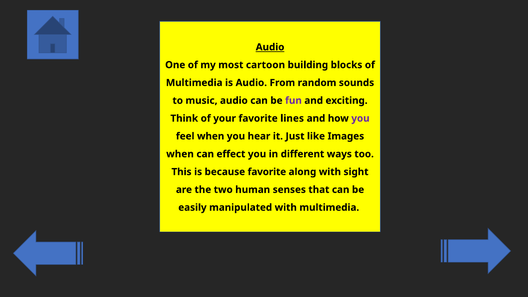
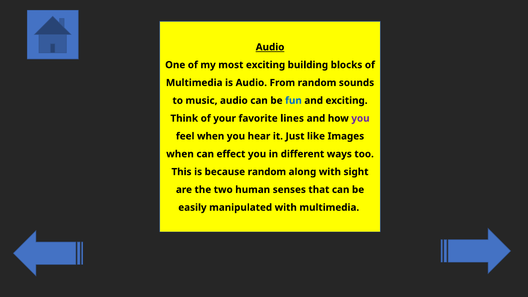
most cartoon: cartoon -> exciting
fun colour: purple -> blue
because favorite: favorite -> random
